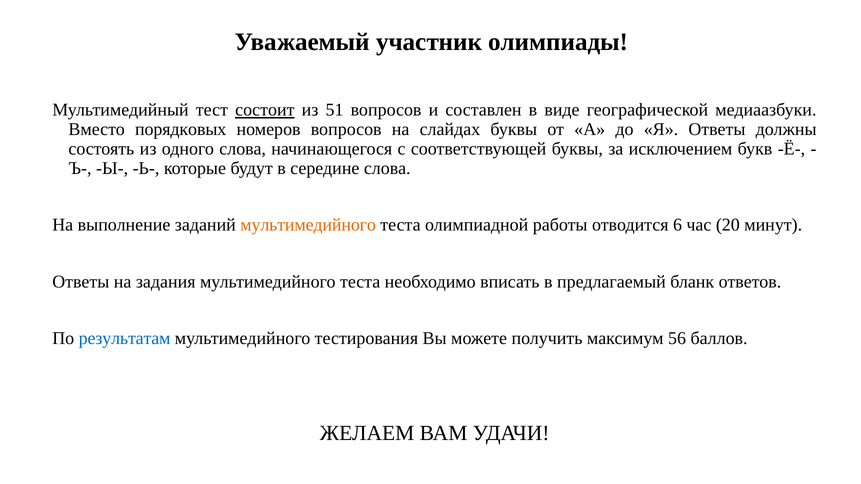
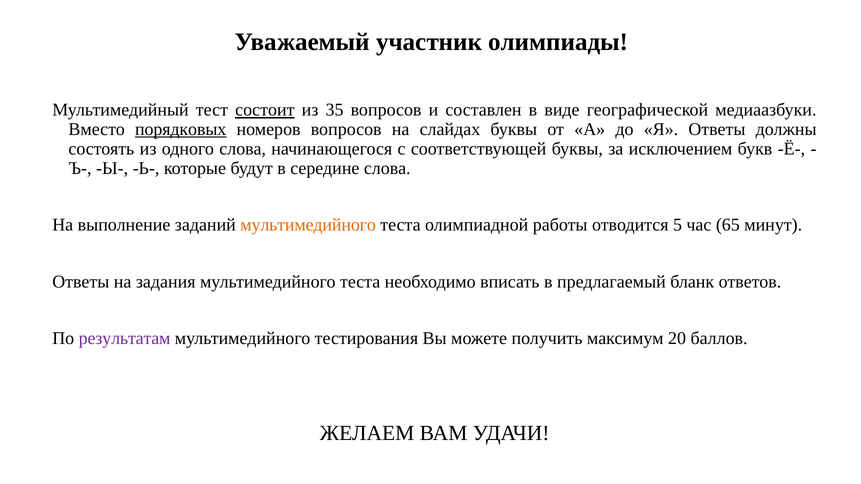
51: 51 -> 35
порядковых underline: none -> present
6: 6 -> 5
20: 20 -> 65
результатам colour: blue -> purple
56: 56 -> 20
